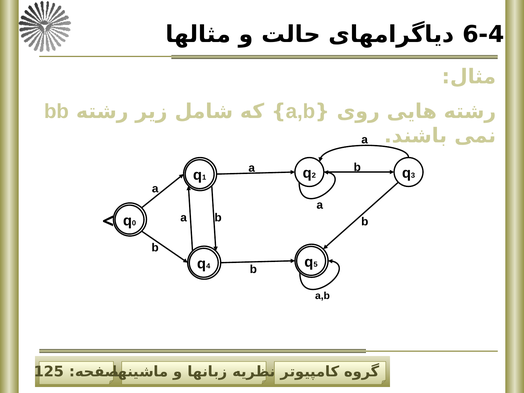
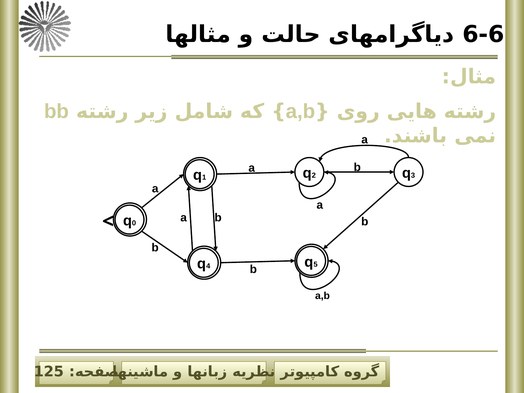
6-4: 6-4 -> 6-6
